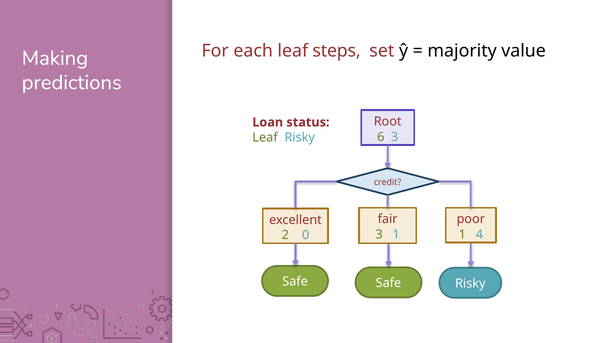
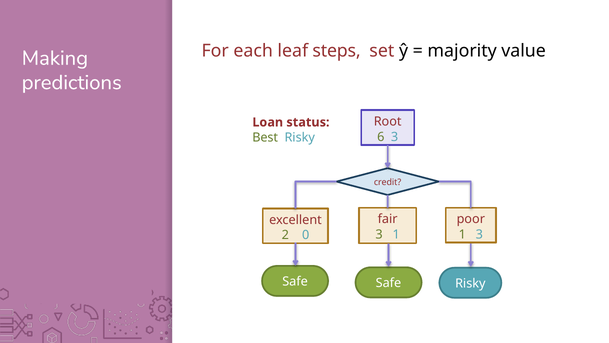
Leaf at (265, 137): Leaf -> Best
1 4: 4 -> 3
